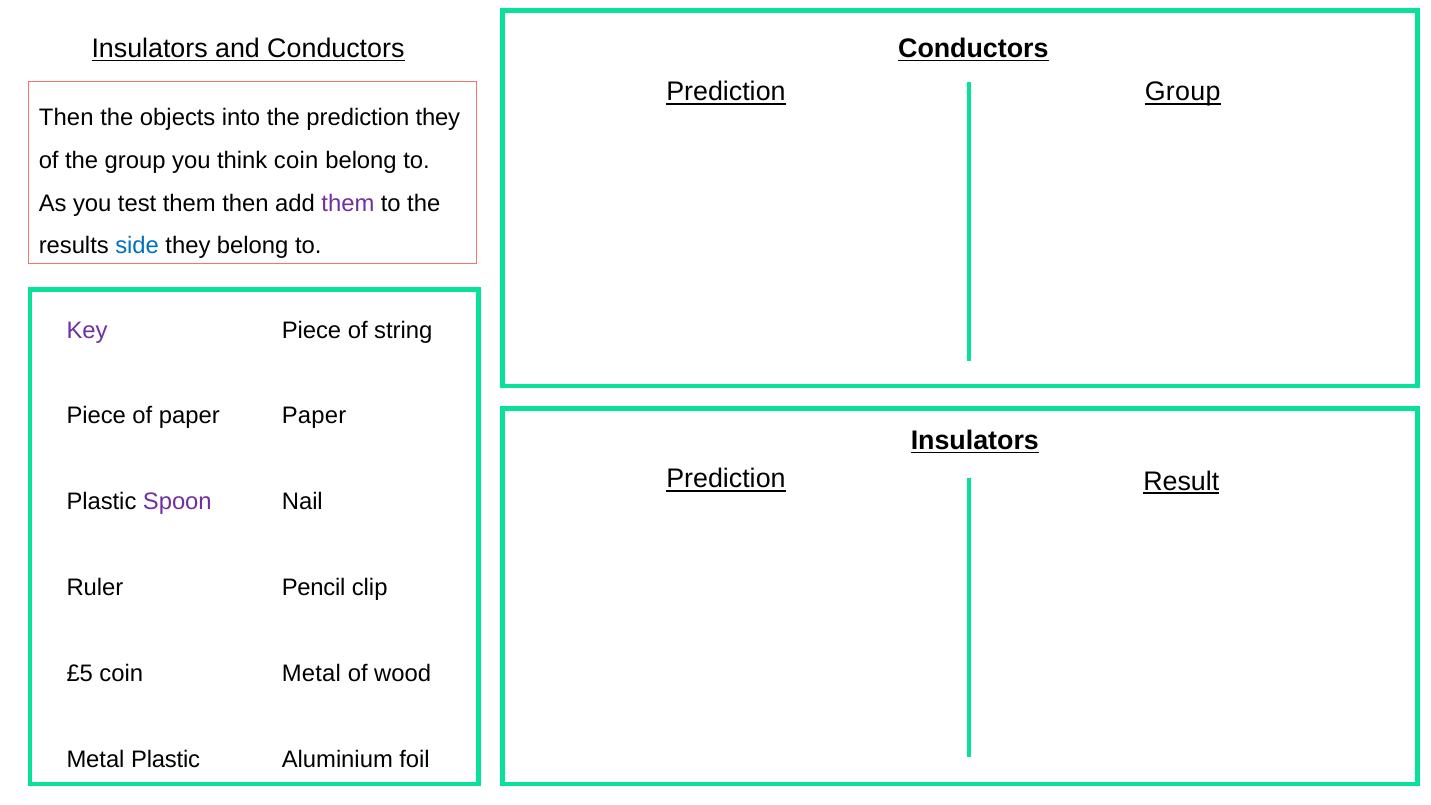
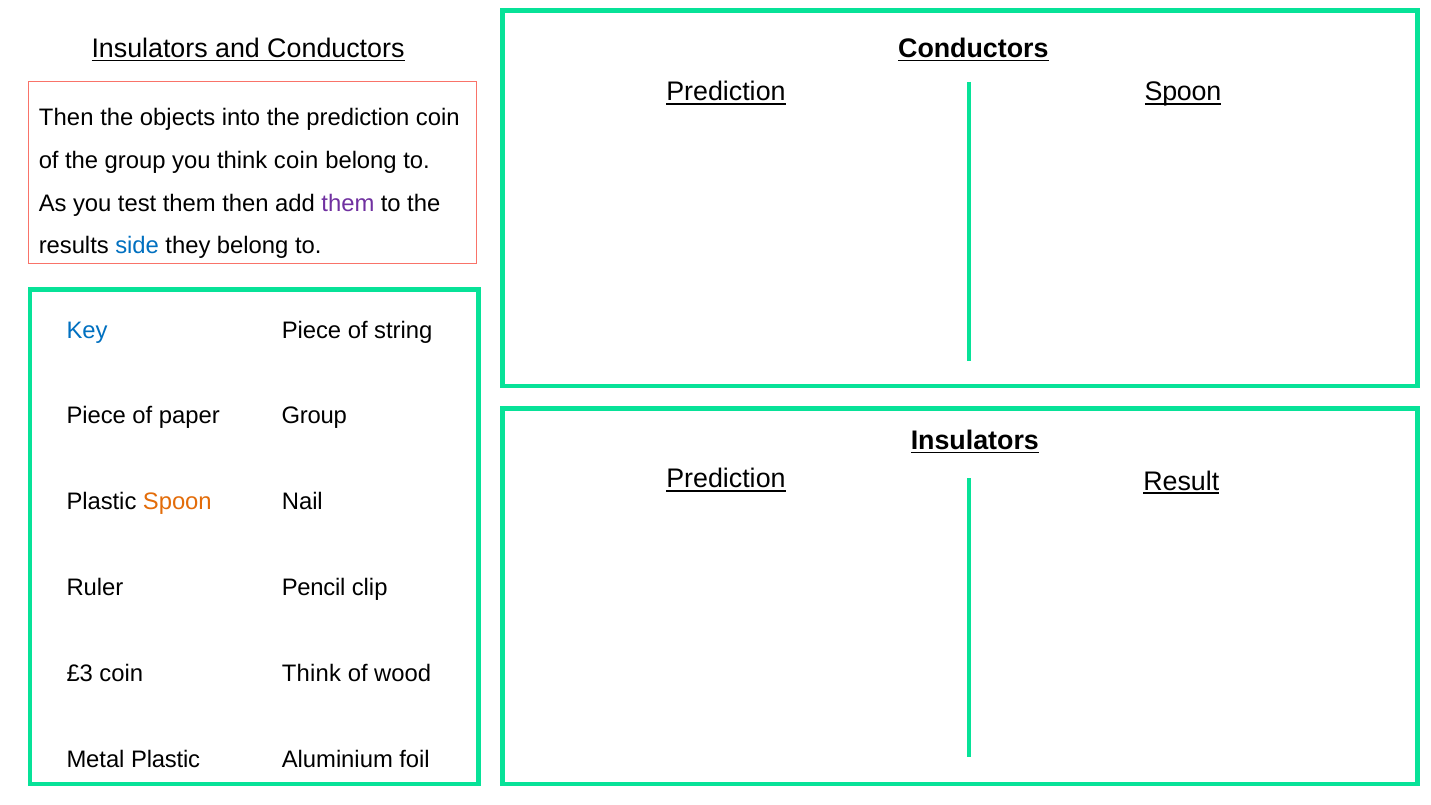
Prediction Group: Group -> Spoon
prediction they: they -> coin
Key colour: purple -> blue
Paper at (314, 416): Paper -> Group
Spoon at (177, 502) colour: purple -> orange
£5: £5 -> £3
Metal at (311, 673): Metal -> Think
